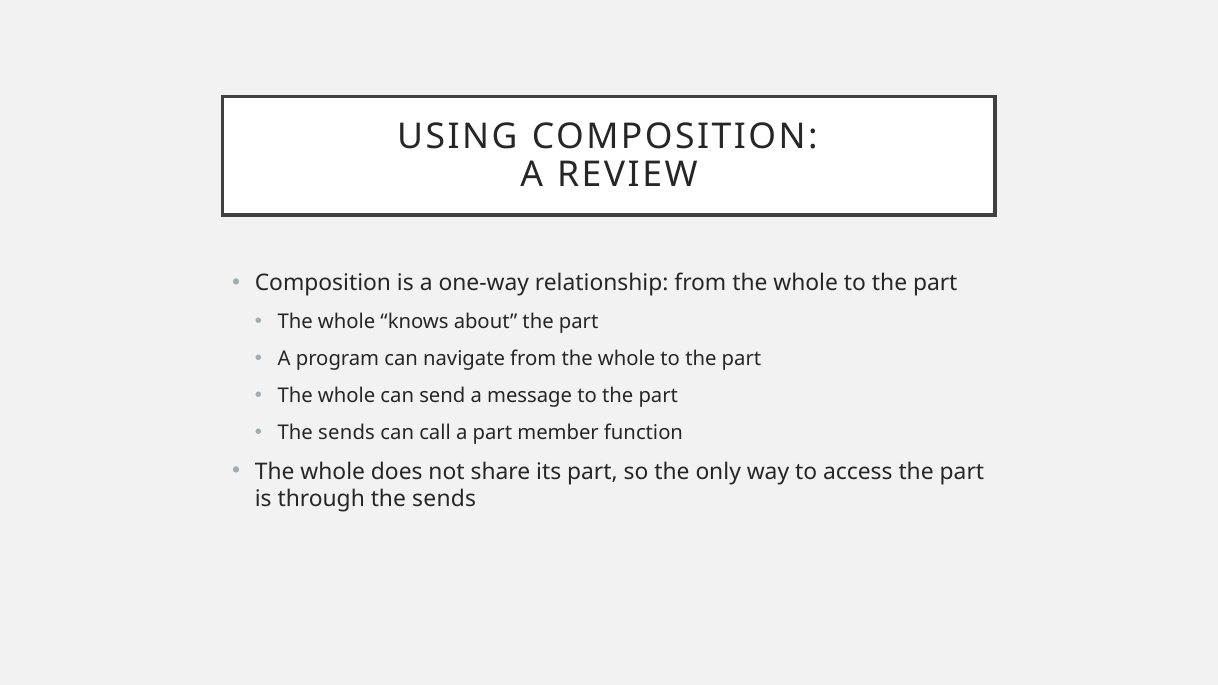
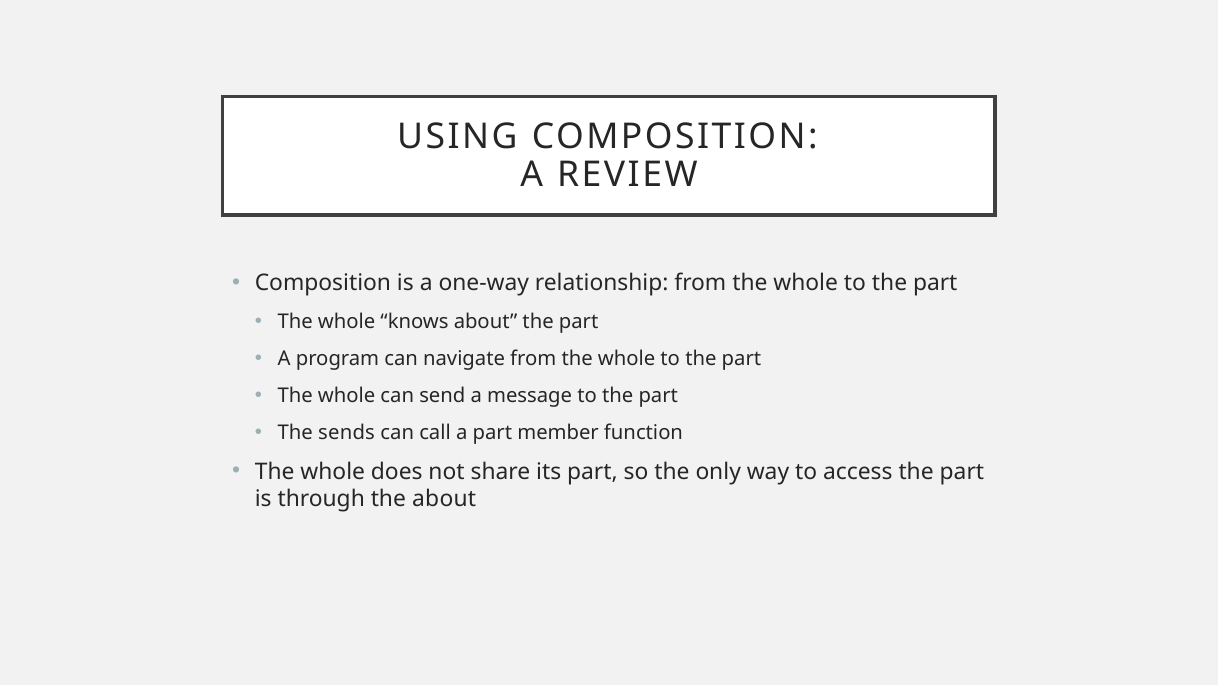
through the sends: sends -> about
